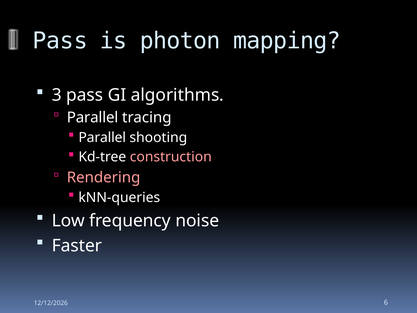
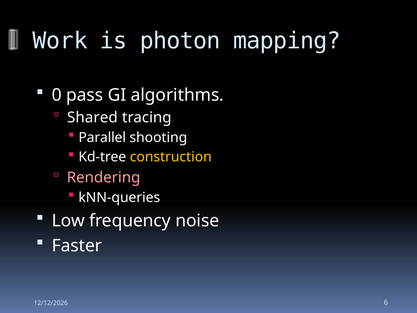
Pass at (60, 41): Pass -> Work
3: 3 -> 0
Parallel at (93, 117): Parallel -> Shared
construction colour: pink -> yellow
